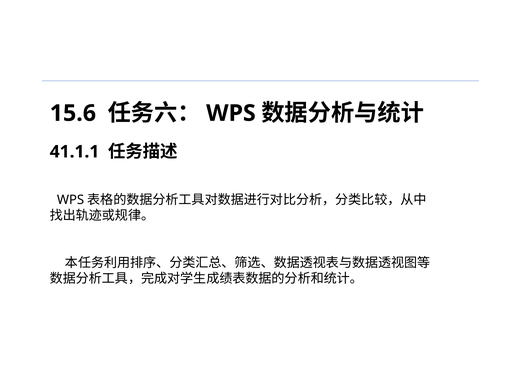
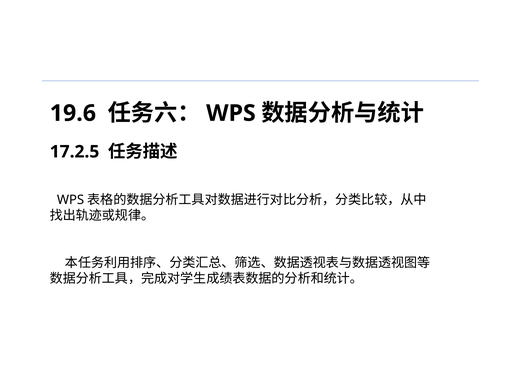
15.6: 15.6 -> 19.6
41.1.1: 41.1.1 -> 17.2.5
